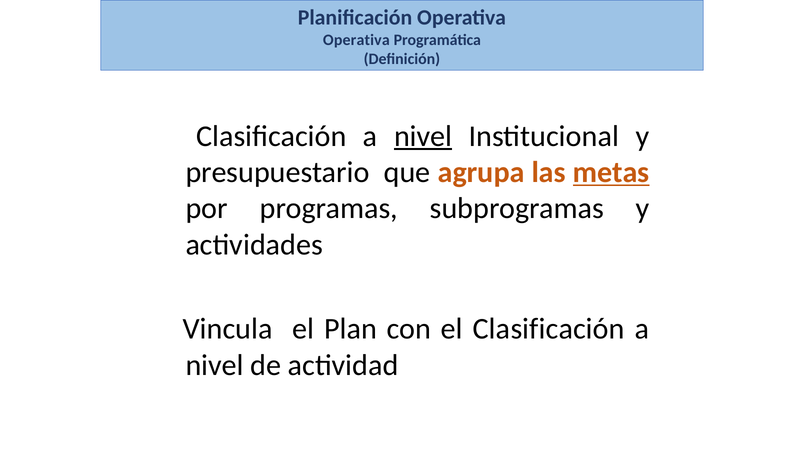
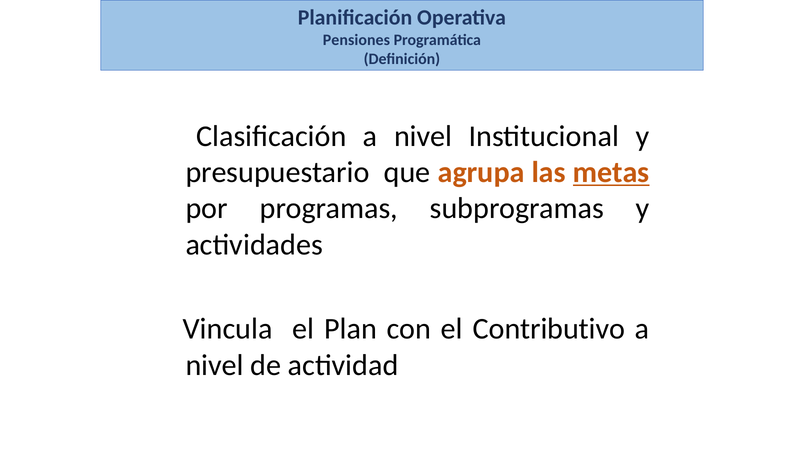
Operativa at (356, 40): Operativa -> Pensiones
nivel at (423, 136) underline: present -> none
el Clasificación: Clasificación -> Contributivo
